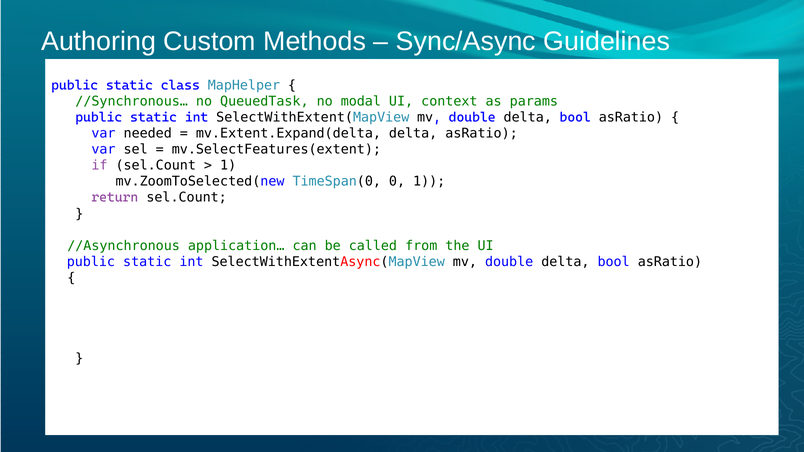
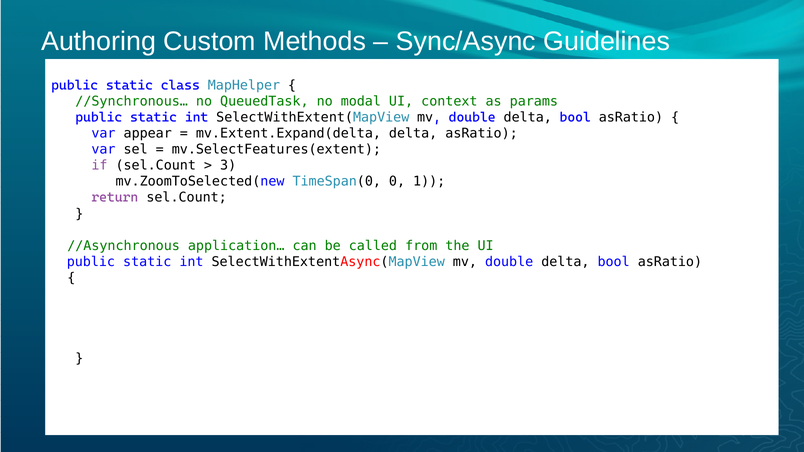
needed: needed -> appear
1 at (228, 166): 1 -> 3
